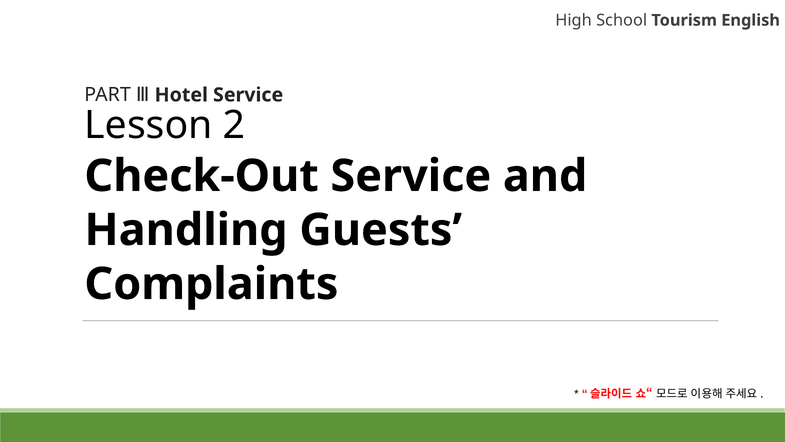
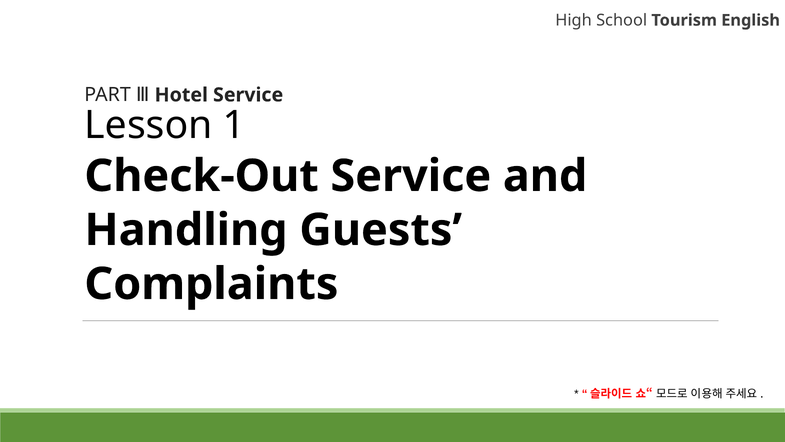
2: 2 -> 1
